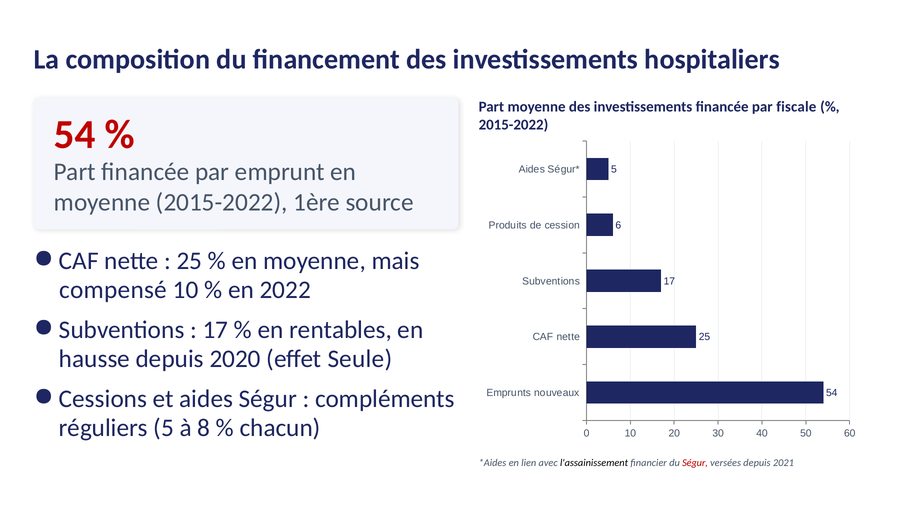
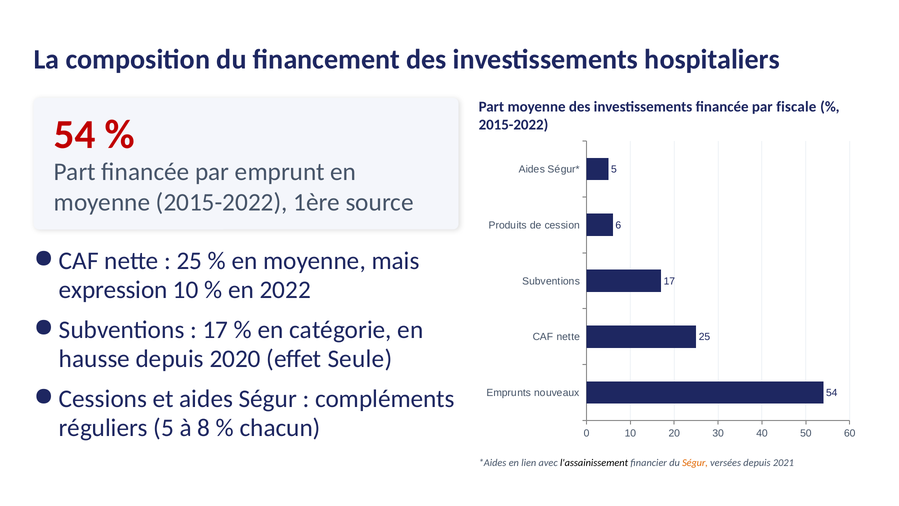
compensé: compensé -> expression
rentables: rentables -> catégorie
Ségur at (695, 463) colour: red -> orange
